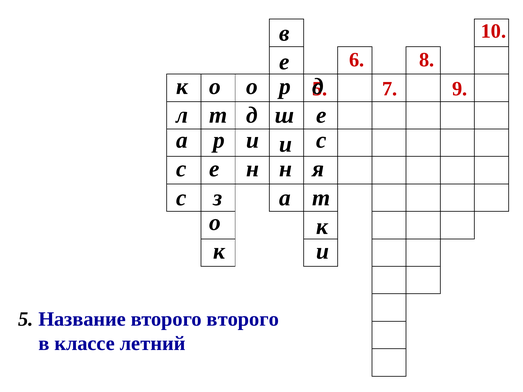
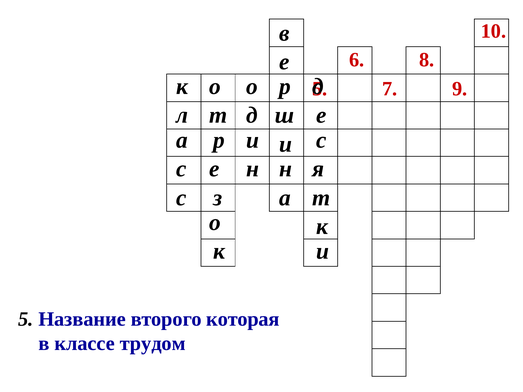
второго второго: второго -> которая
летний: летний -> трудом
